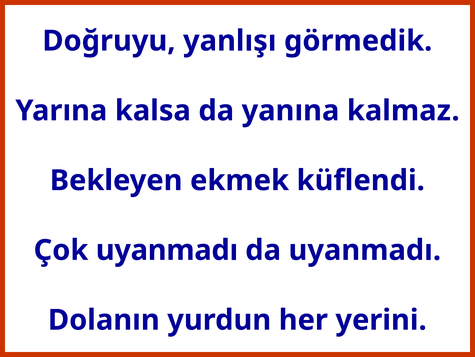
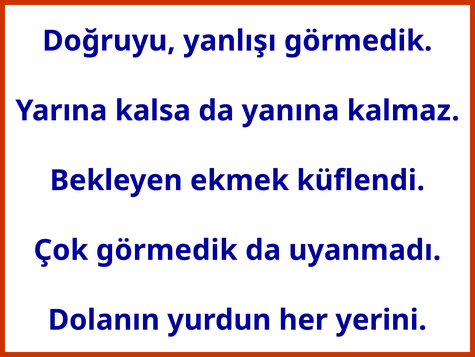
Çok uyanmadı: uyanmadı -> görmedik
